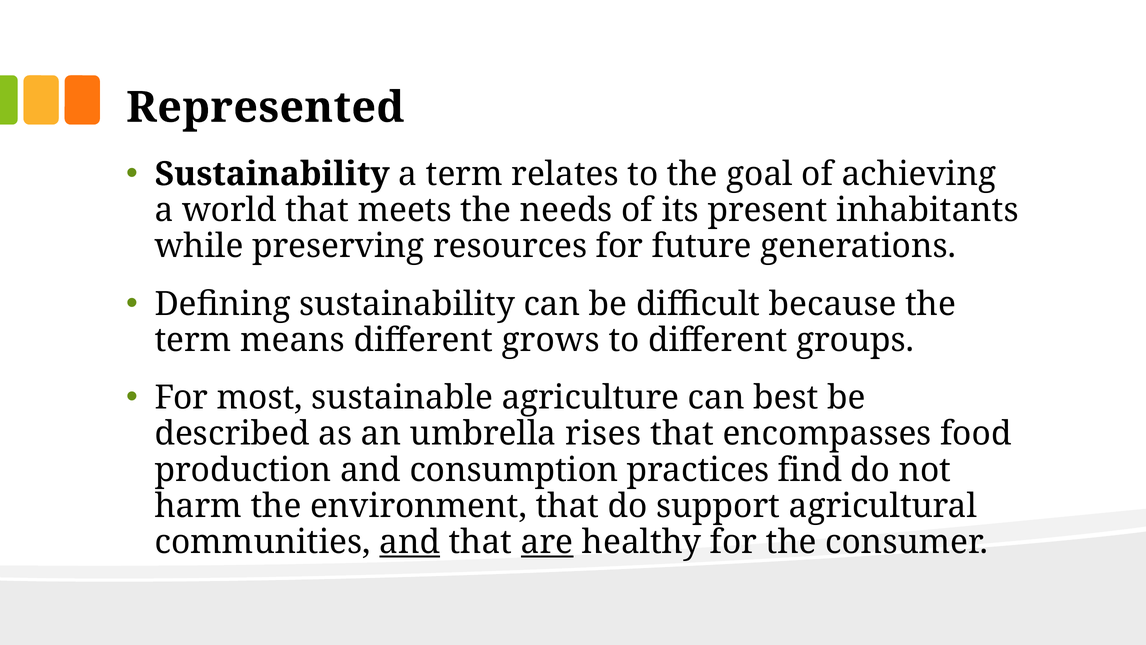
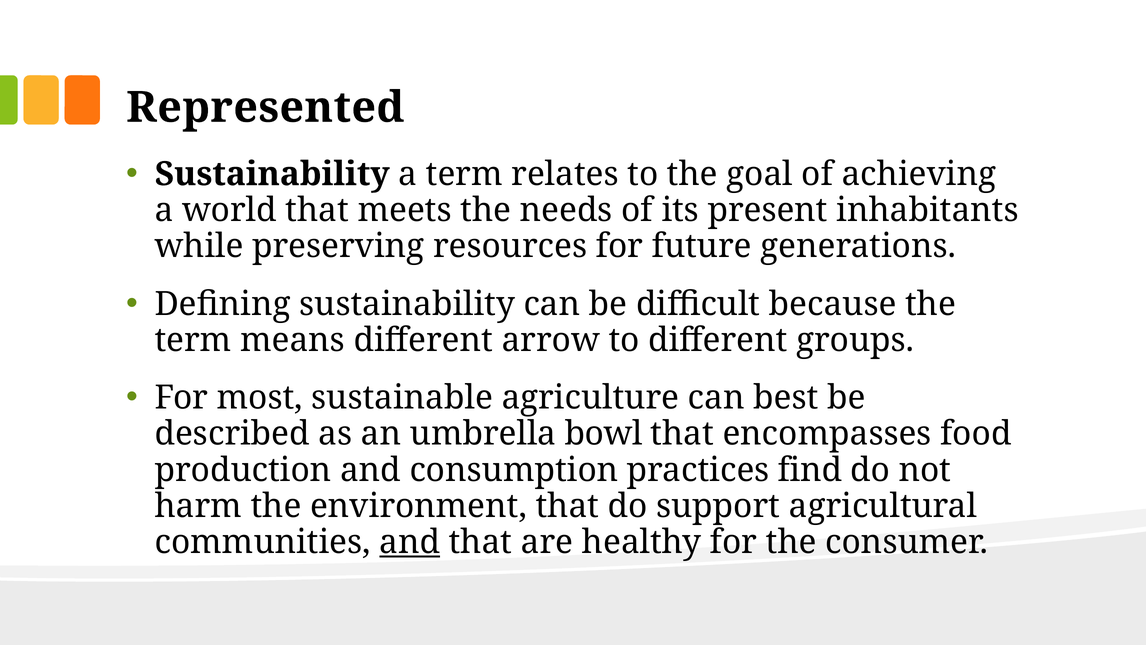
grows: grows -> arrow
rises: rises -> bowl
are underline: present -> none
